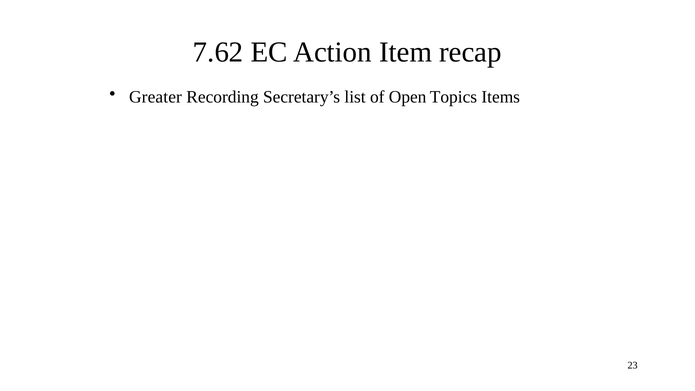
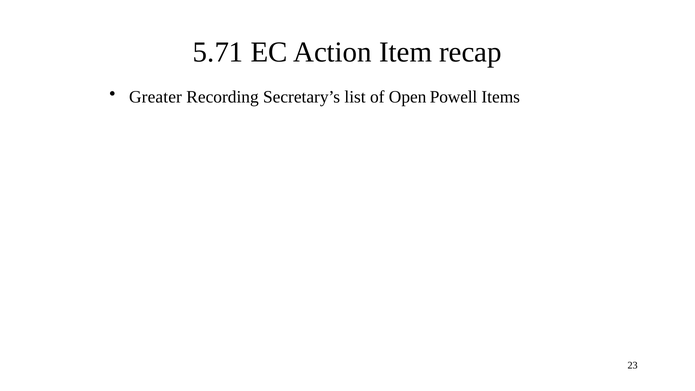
7.62: 7.62 -> 5.71
Topics: Topics -> Powell
